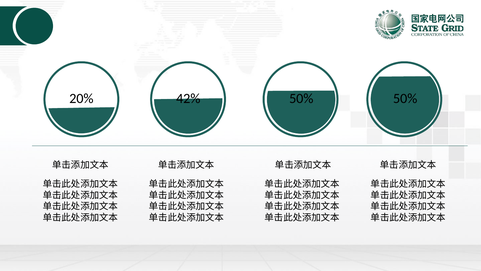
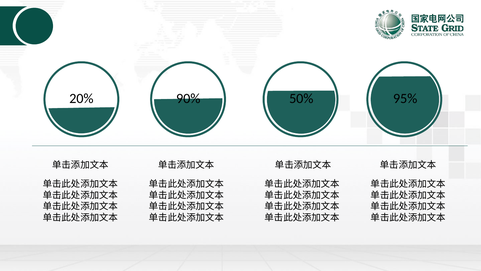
42%: 42% -> 90%
50% 50%: 50% -> 95%
